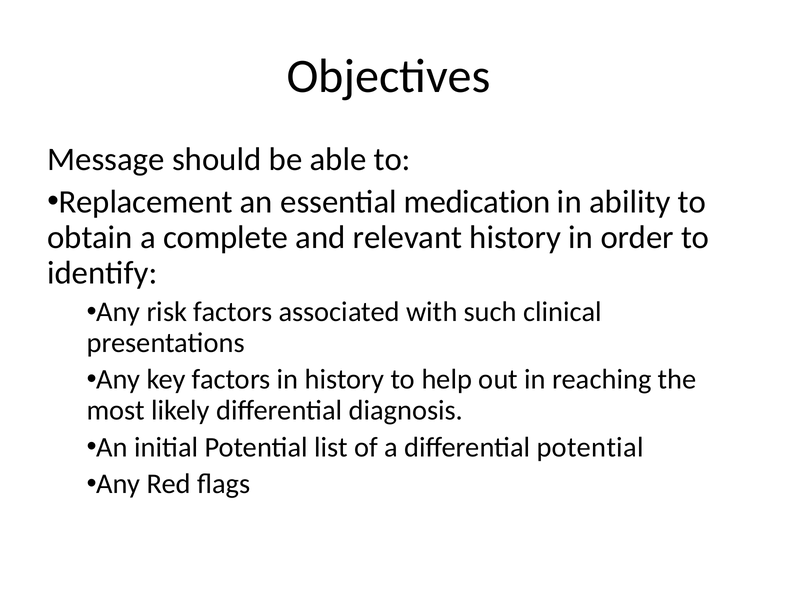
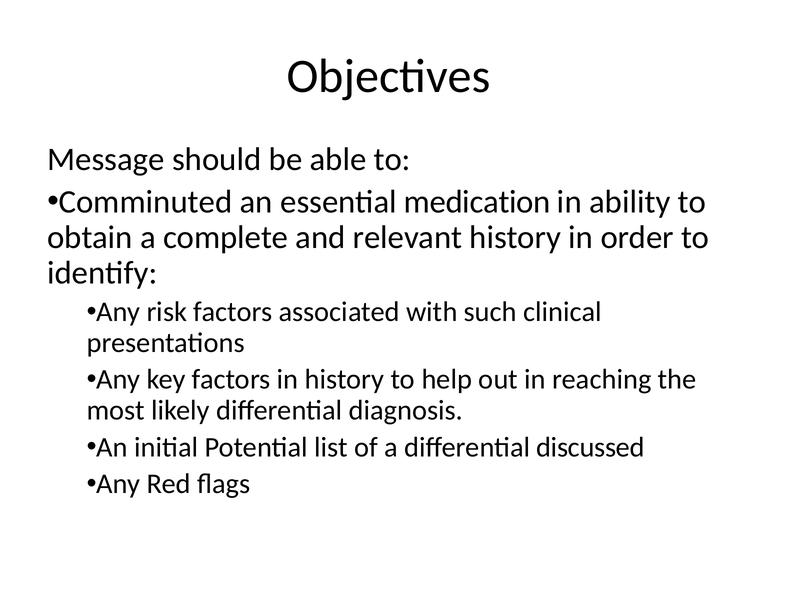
Replacement: Replacement -> Comminuted
differential potential: potential -> discussed
